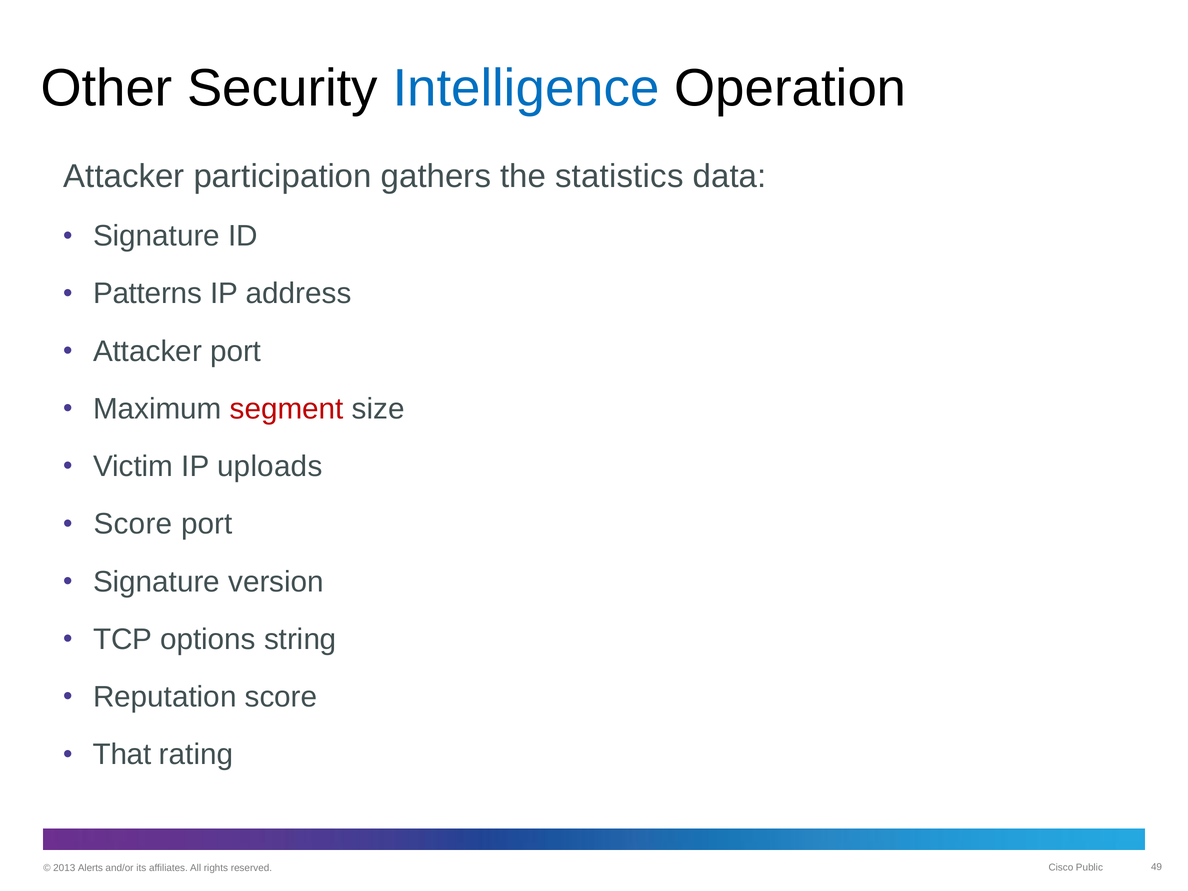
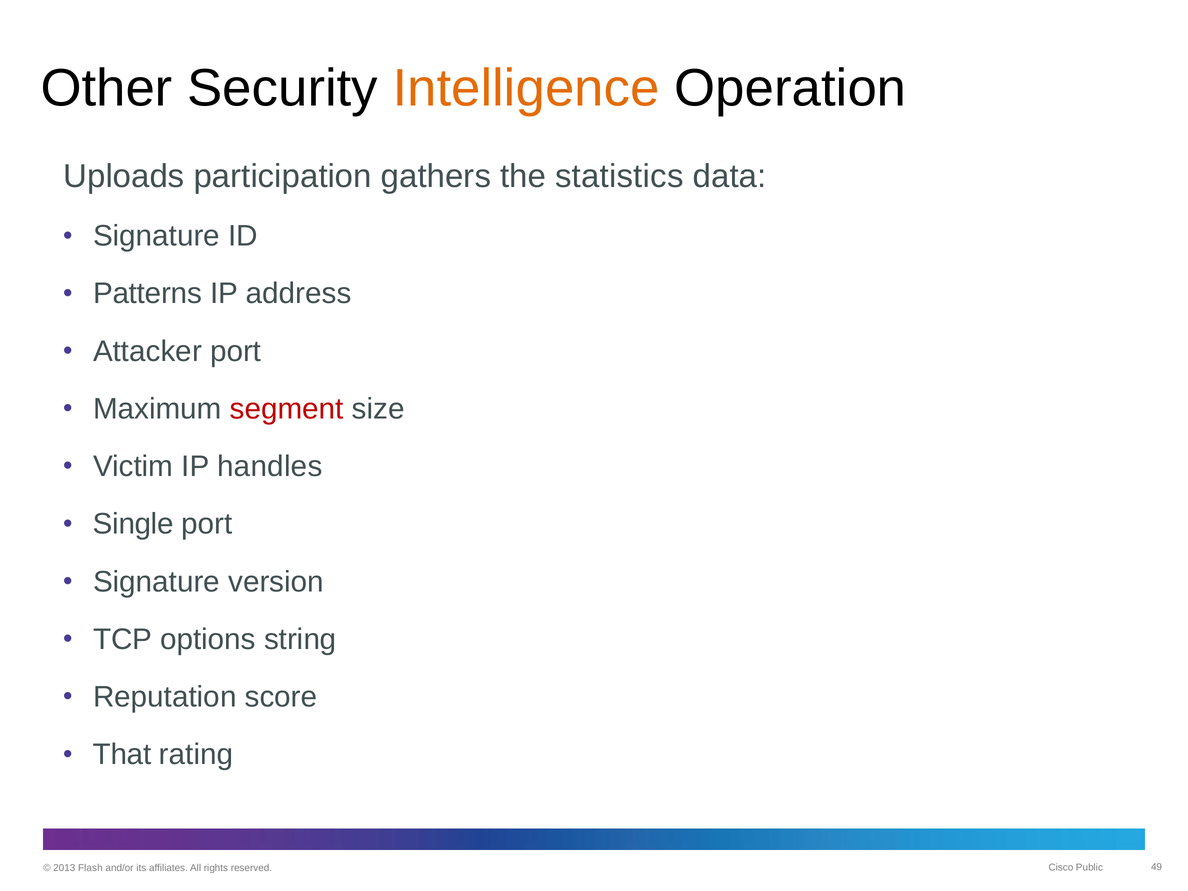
Intelligence colour: blue -> orange
Attacker at (124, 177): Attacker -> Uploads
uploads: uploads -> handles
Score at (133, 524): Score -> Single
Alerts: Alerts -> Flash
